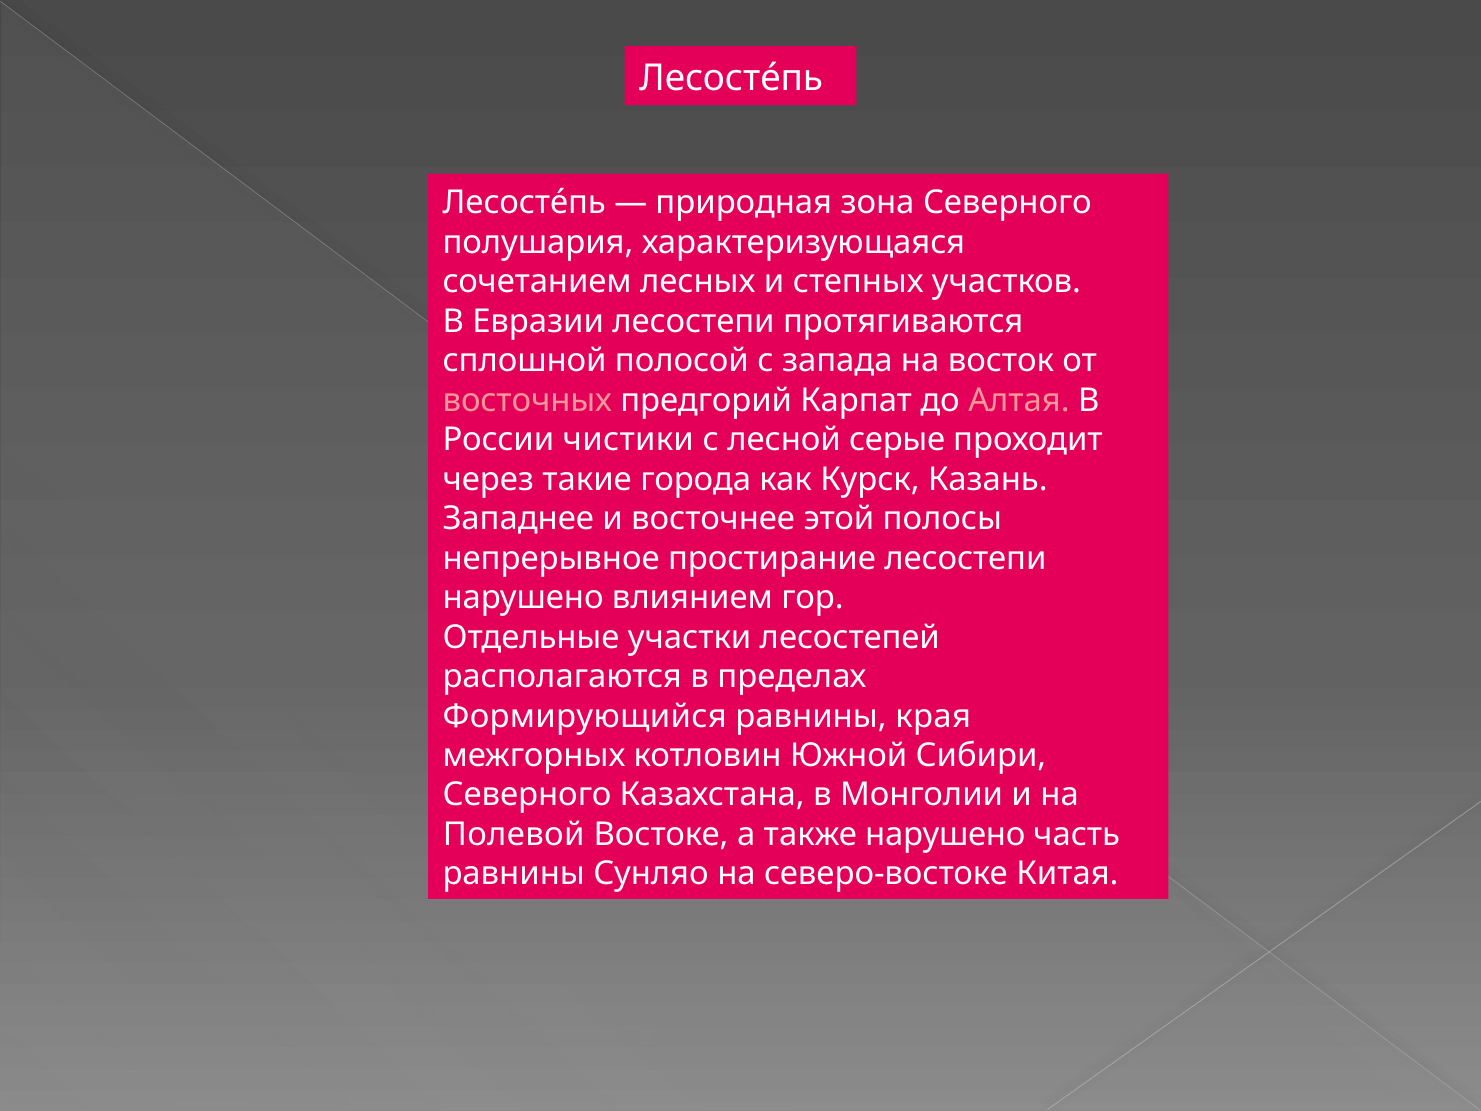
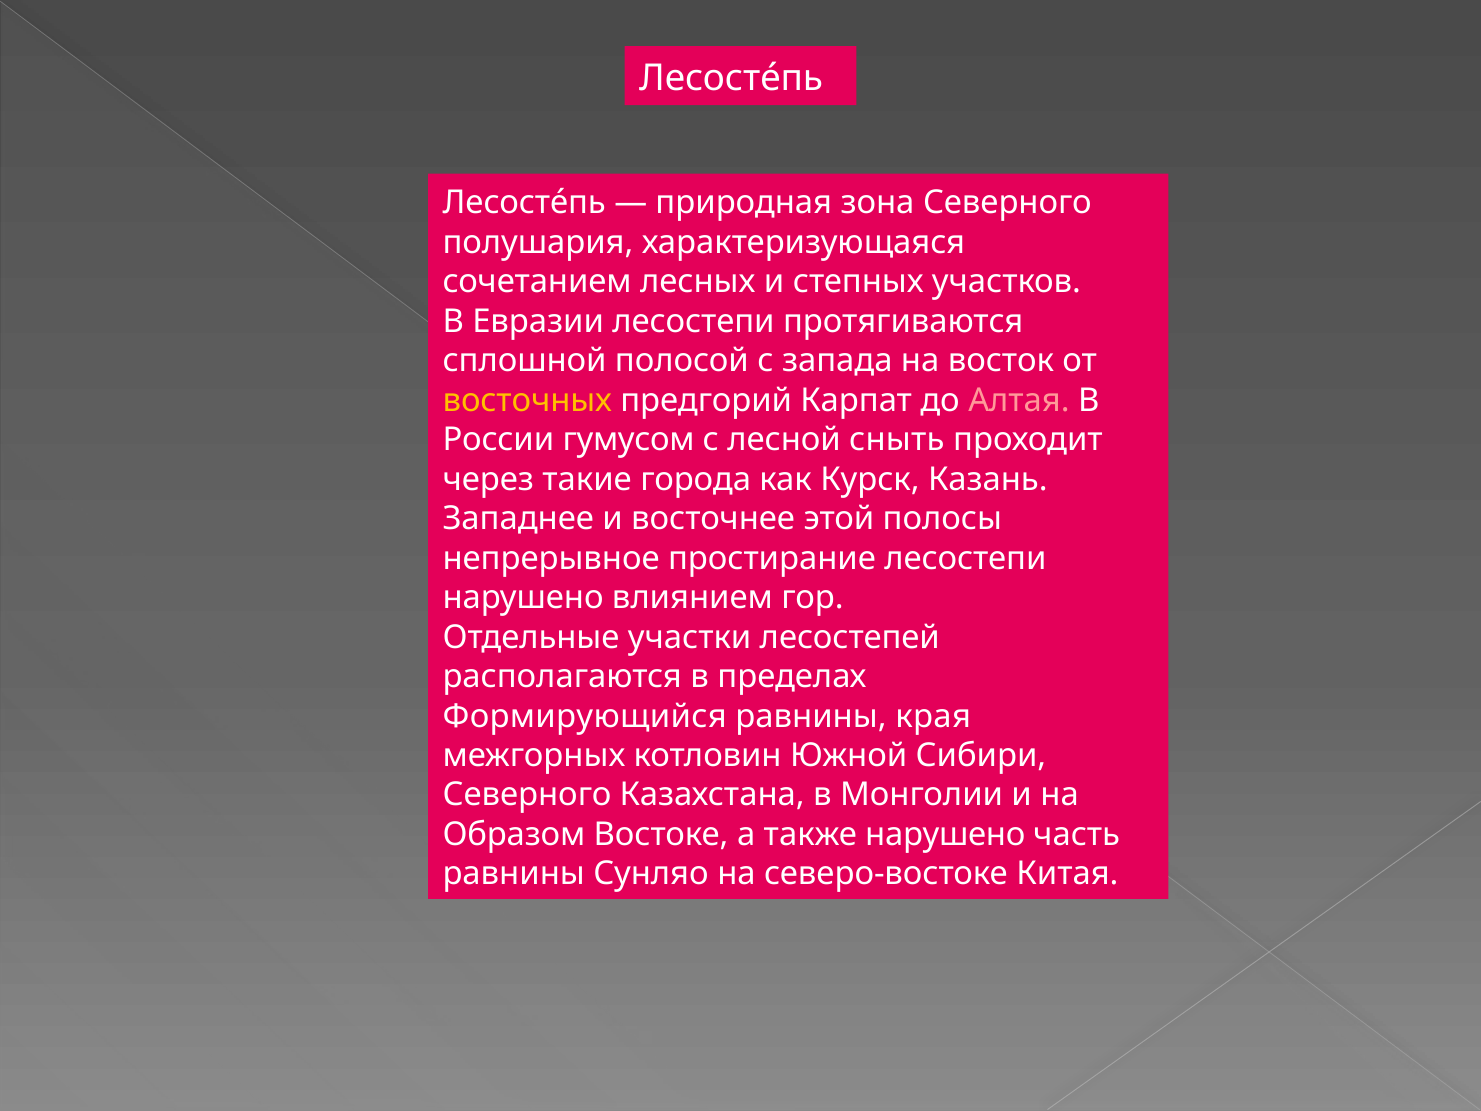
восточных colour: pink -> yellow
чистики: чистики -> гумусом
серые: серые -> сныть
Полевой: Полевой -> Образом
